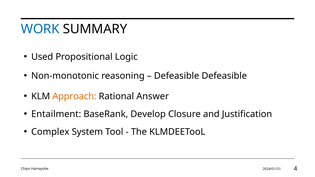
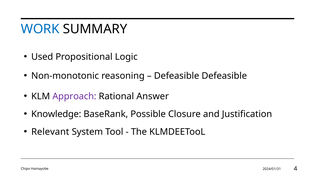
Approach colour: orange -> purple
Entailment: Entailment -> Knowledge
Develop: Develop -> Possible
Complex: Complex -> Relevant
